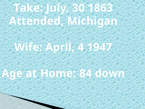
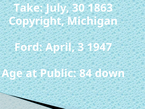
Attended: Attended -> Copyright
Wife: Wife -> Ford
4: 4 -> 3
Home: Home -> Public
